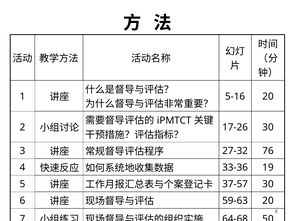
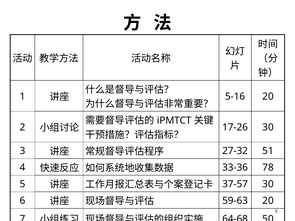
76: 76 -> 51
19: 19 -> 78
